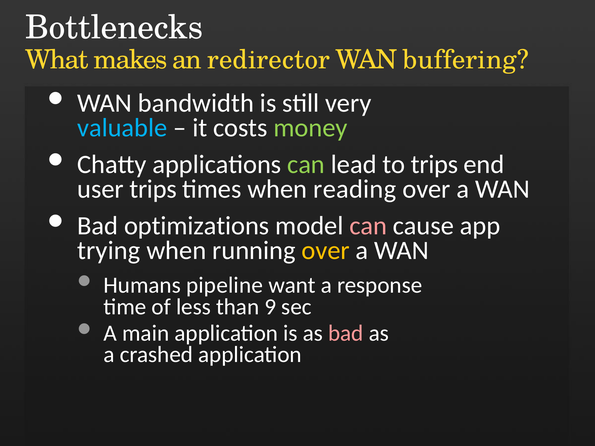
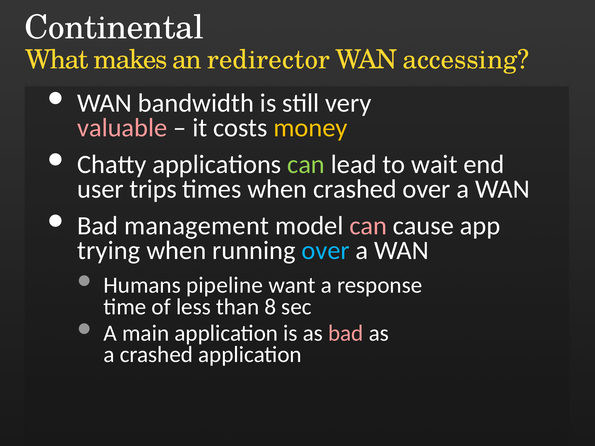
Bottlenecks: Bottlenecks -> Continental
buffering: buffering -> accessing
valuable colour: light blue -> pink
money colour: light green -> yellow
to trips: trips -> wait
when reading: reading -> crashed
optimizations: optimizations -> management
over at (326, 251) colour: yellow -> light blue
9: 9 -> 8
